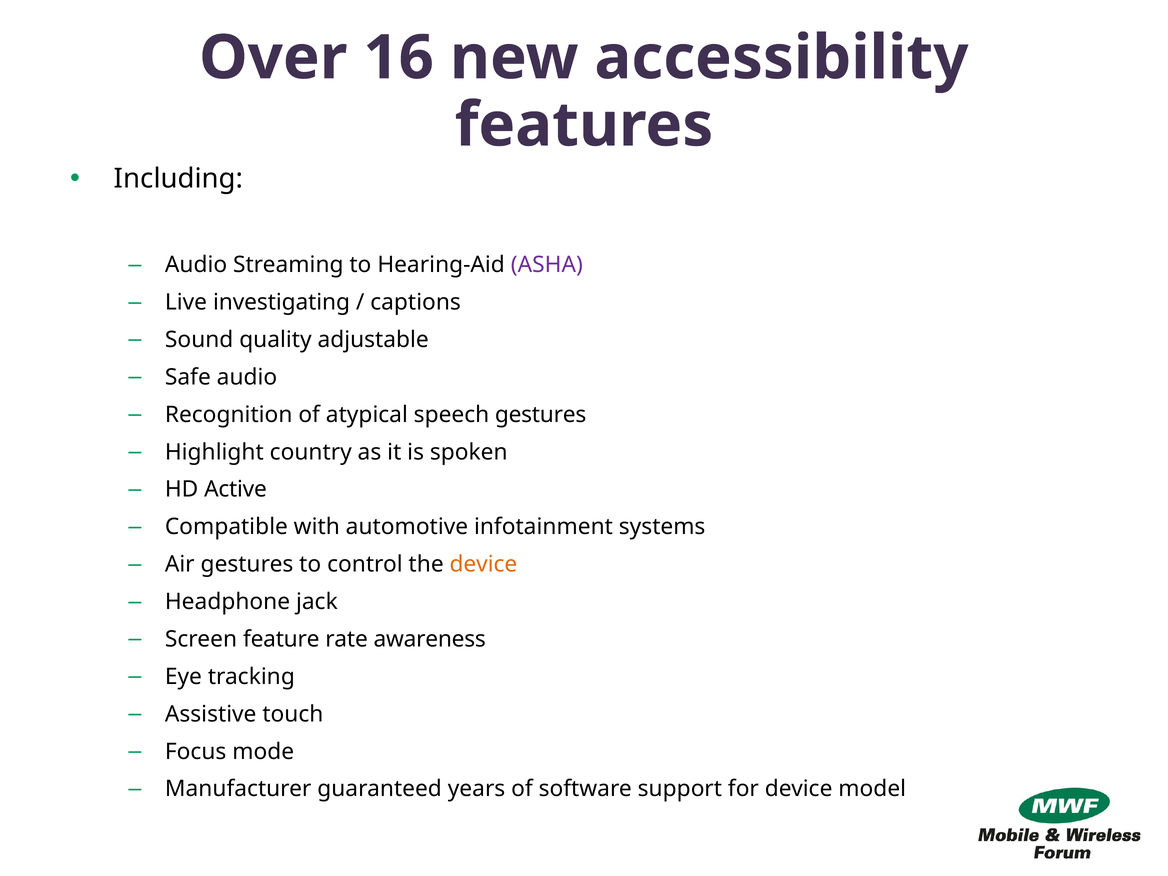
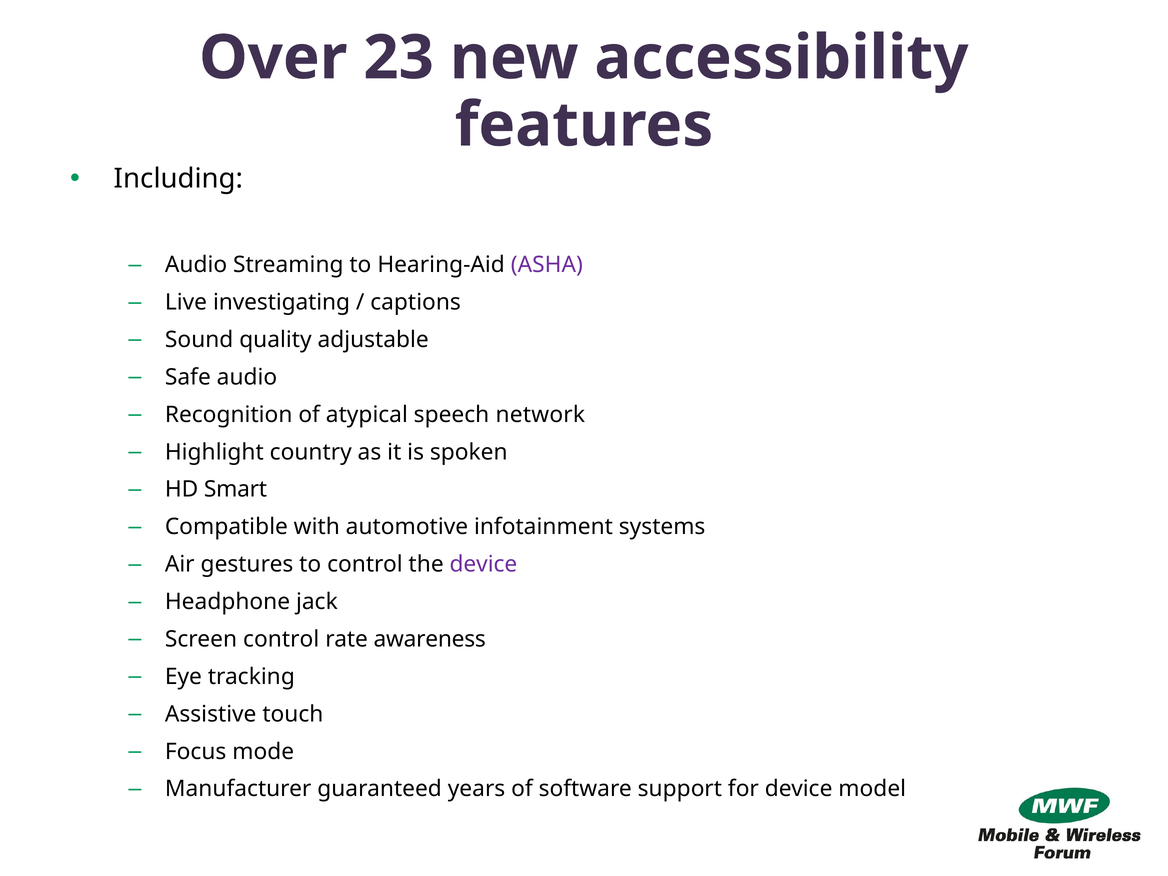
16: 16 -> 23
speech gestures: gestures -> network
Active: Active -> Smart
device at (483, 564) colour: orange -> purple
Screen feature: feature -> control
